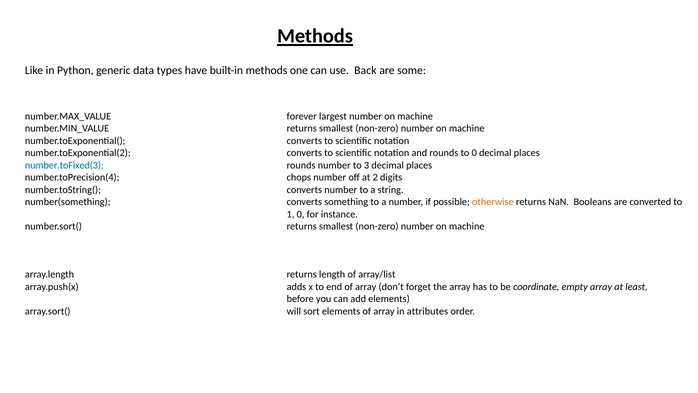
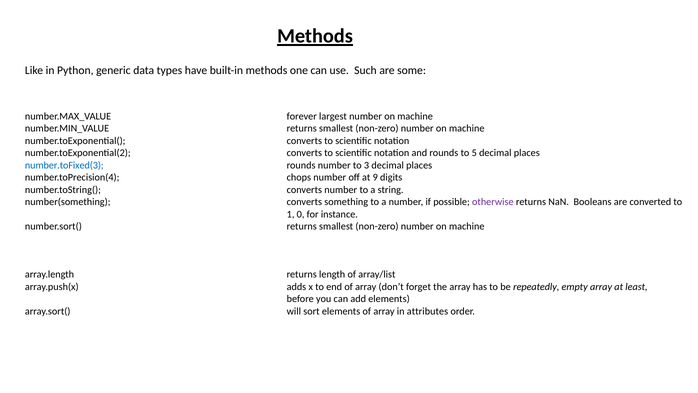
Back: Back -> Such
to 0: 0 -> 5
2: 2 -> 9
otherwise colour: orange -> purple
coordinate: coordinate -> repeatedly
